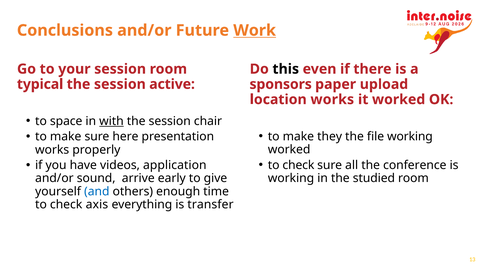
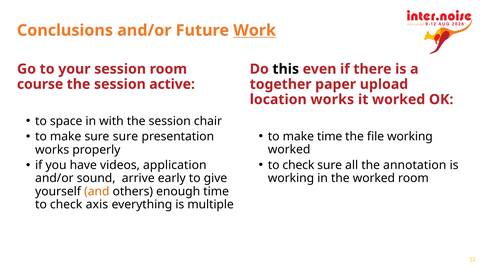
typical: typical -> course
sponsors: sponsors -> together
with underline: present -> none
make they: they -> time
sure here: here -> sure
conference: conference -> annotation
the studied: studied -> worked
and colour: blue -> orange
transfer: transfer -> multiple
